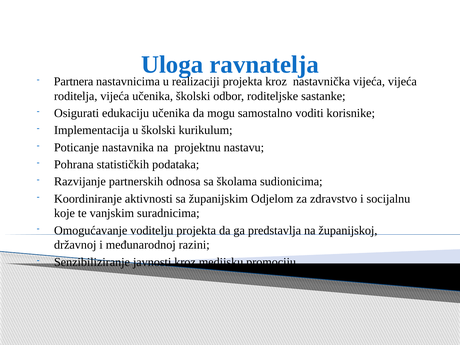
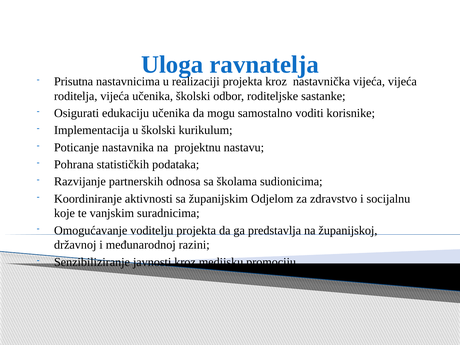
Partnera: Partnera -> Prisutna
